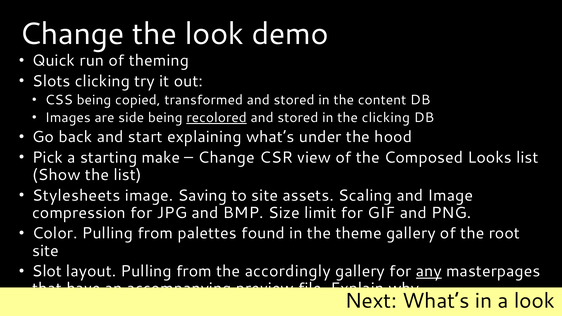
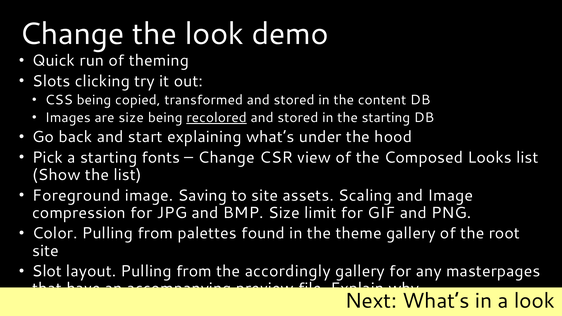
are side: side -> size
the clicking: clicking -> starting
make: make -> fonts
Stylesheets: Stylesheets -> Foreground
any underline: present -> none
